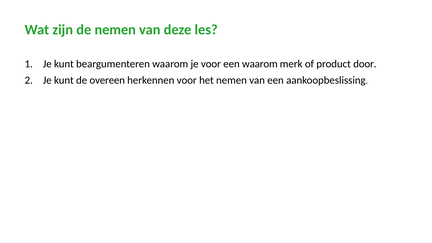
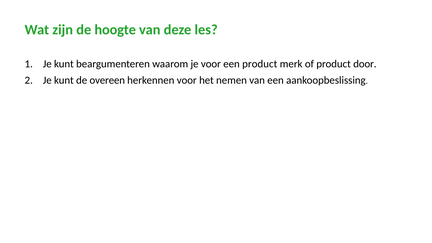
de nemen: nemen -> hoogte
een waarom: waarom -> product
